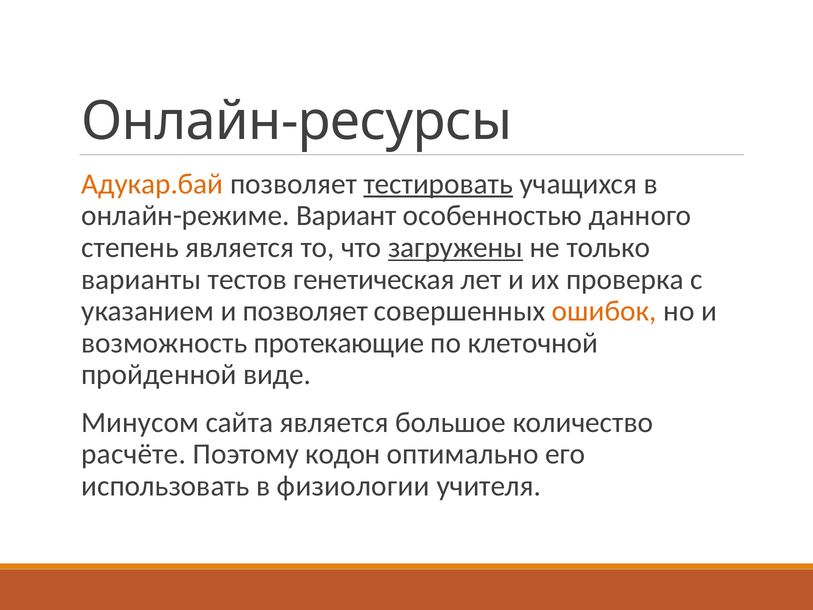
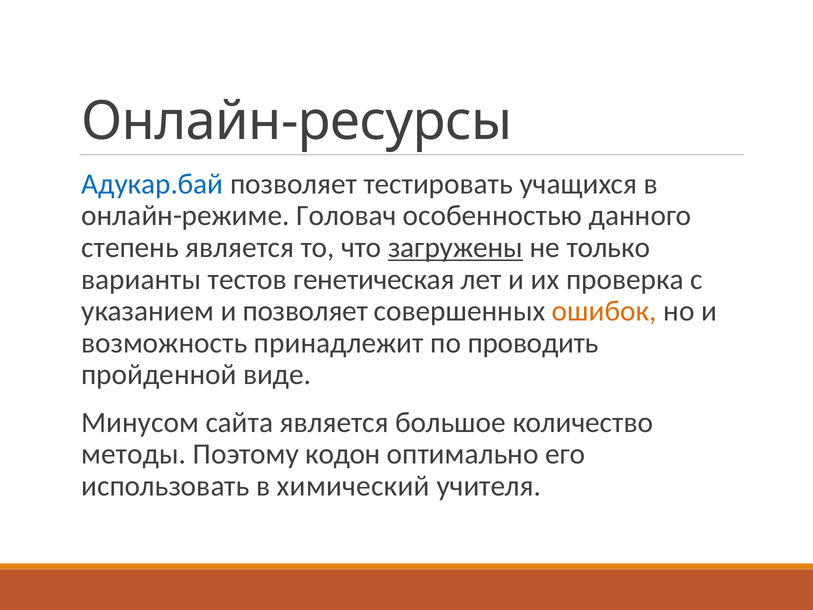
Адукар.бай colour: orange -> blue
тестировать underline: present -> none
Вариант: Вариант -> Головач
протекающие: протекающие -> принадлежит
клеточной: клеточной -> проводить
расчёте: расчёте -> методы
физиологии: физиологии -> химический
